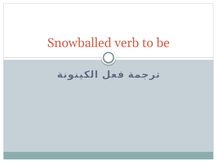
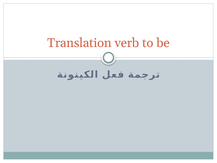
Snowballed: Snowballed -> Translation
